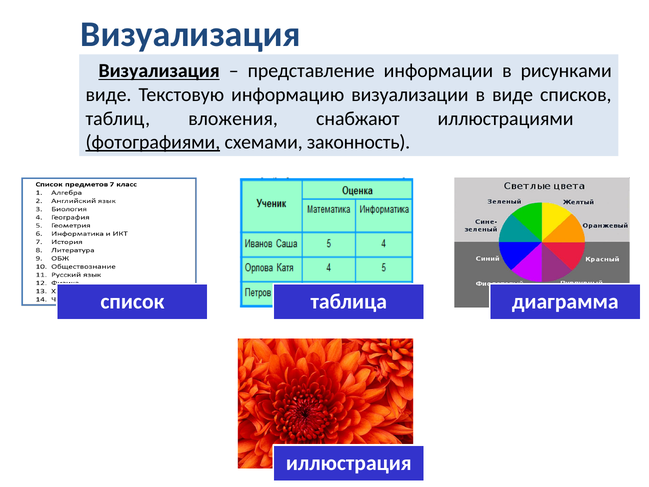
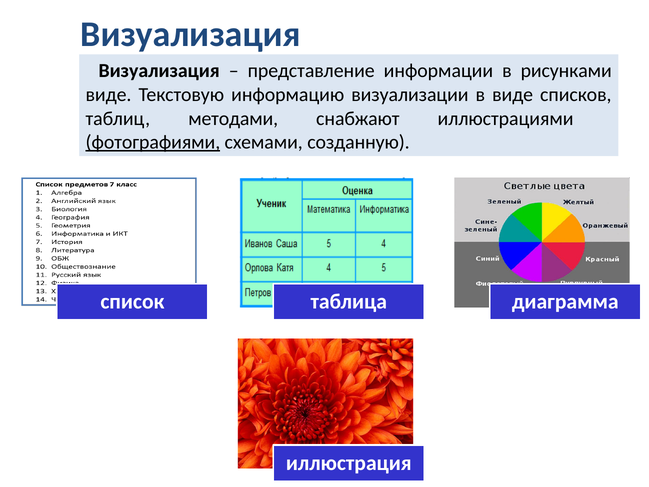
Визуализация at (159, 71) underline: present -> none
вложения: вложения -> методами
законность: законность -> созданную
